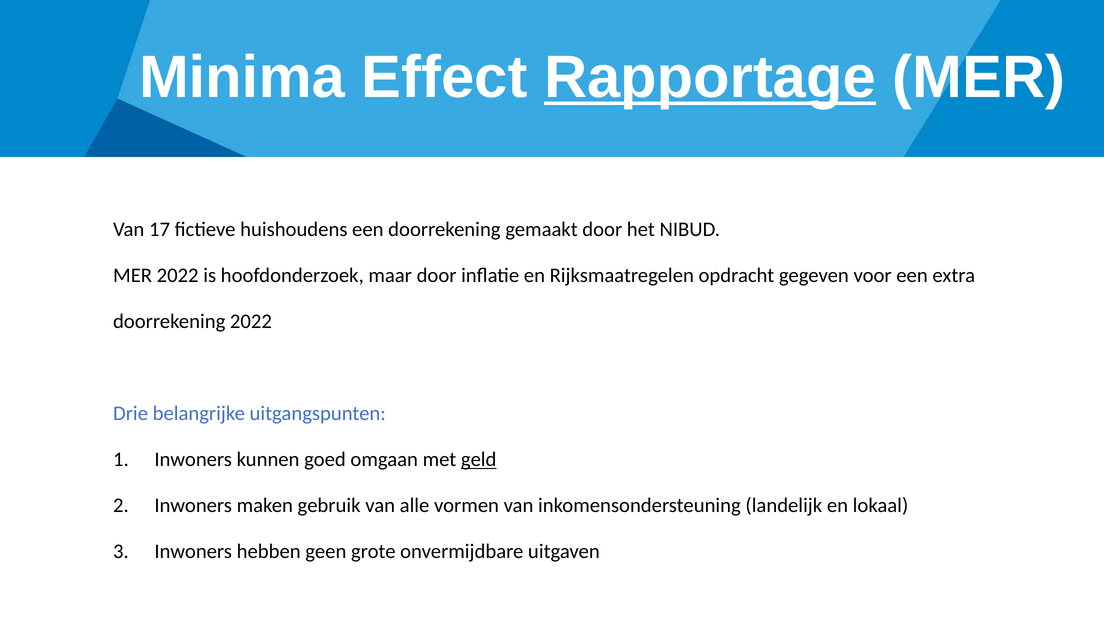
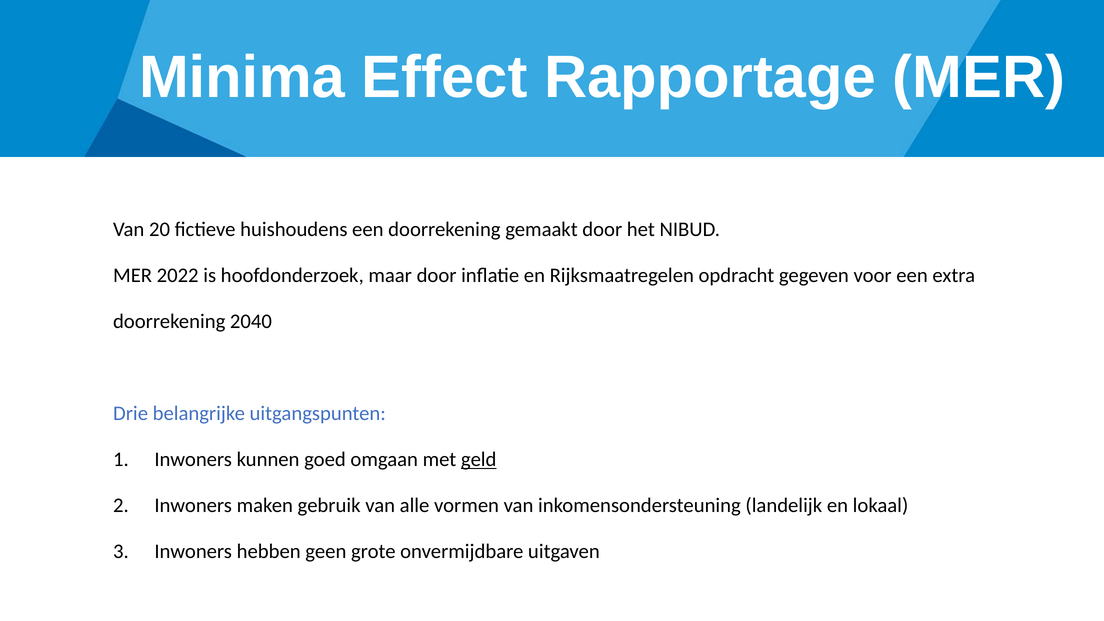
Rapportage underline: present -> none
17: 17 -> 20
doorrekening 2022: 2022 -> 2040
